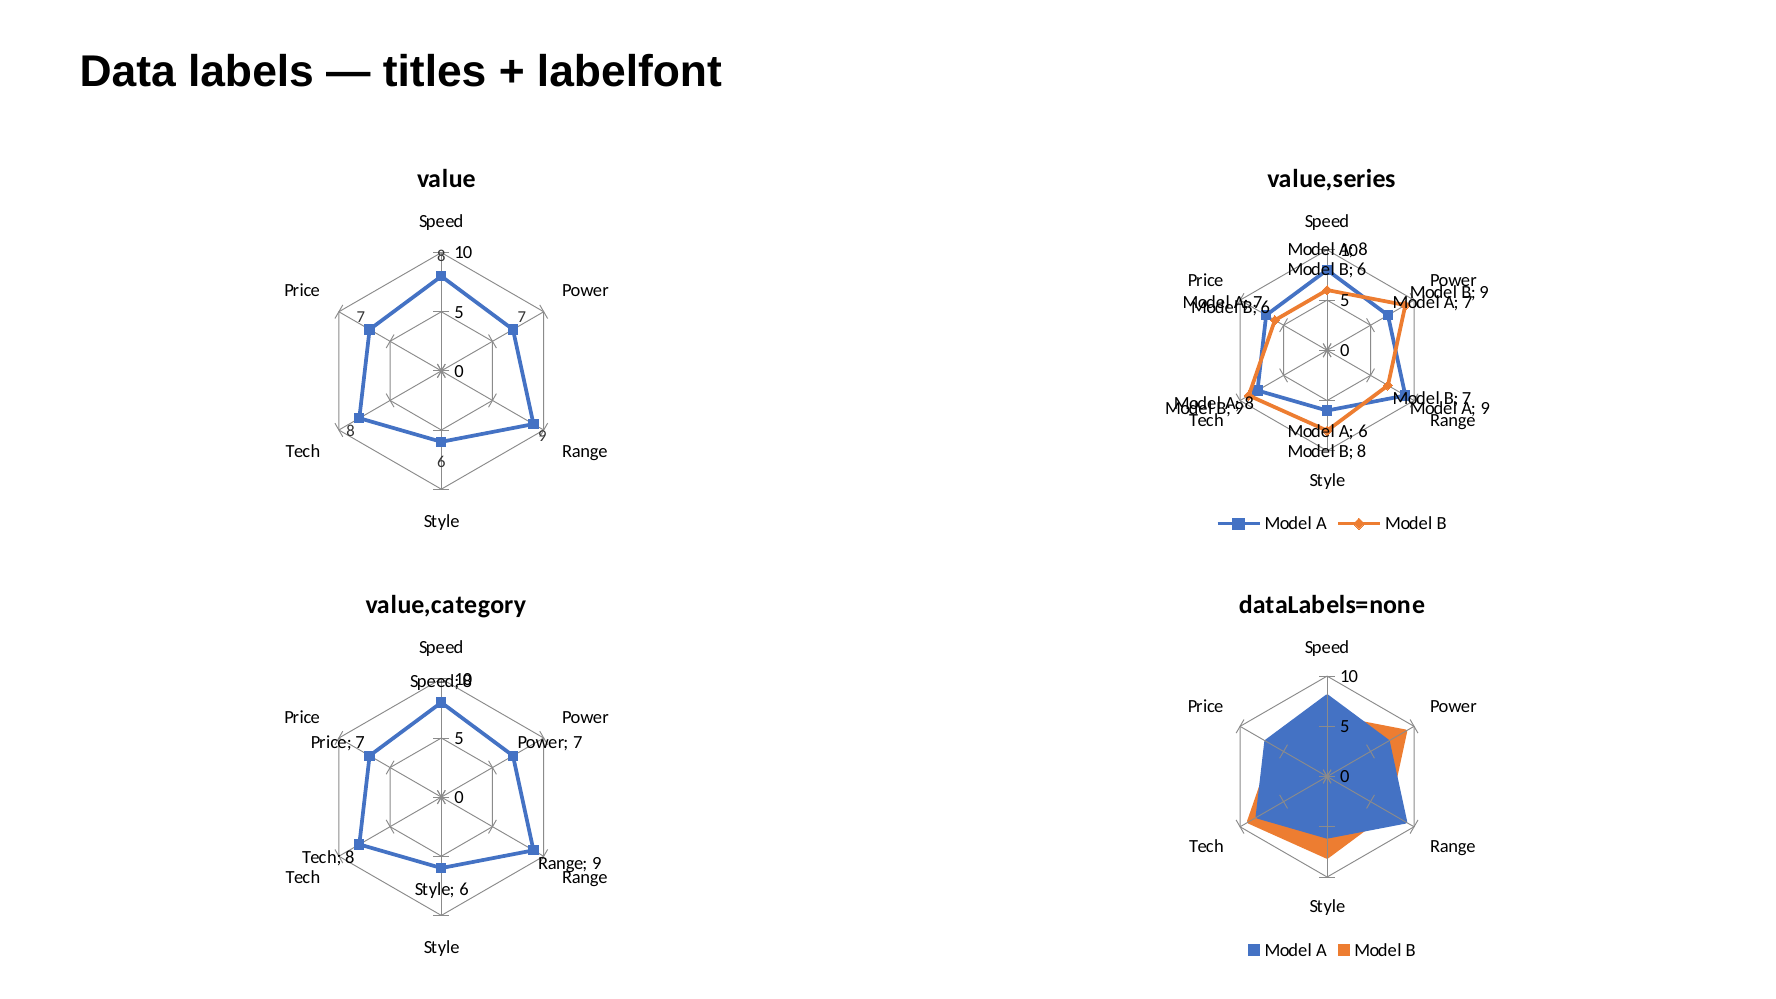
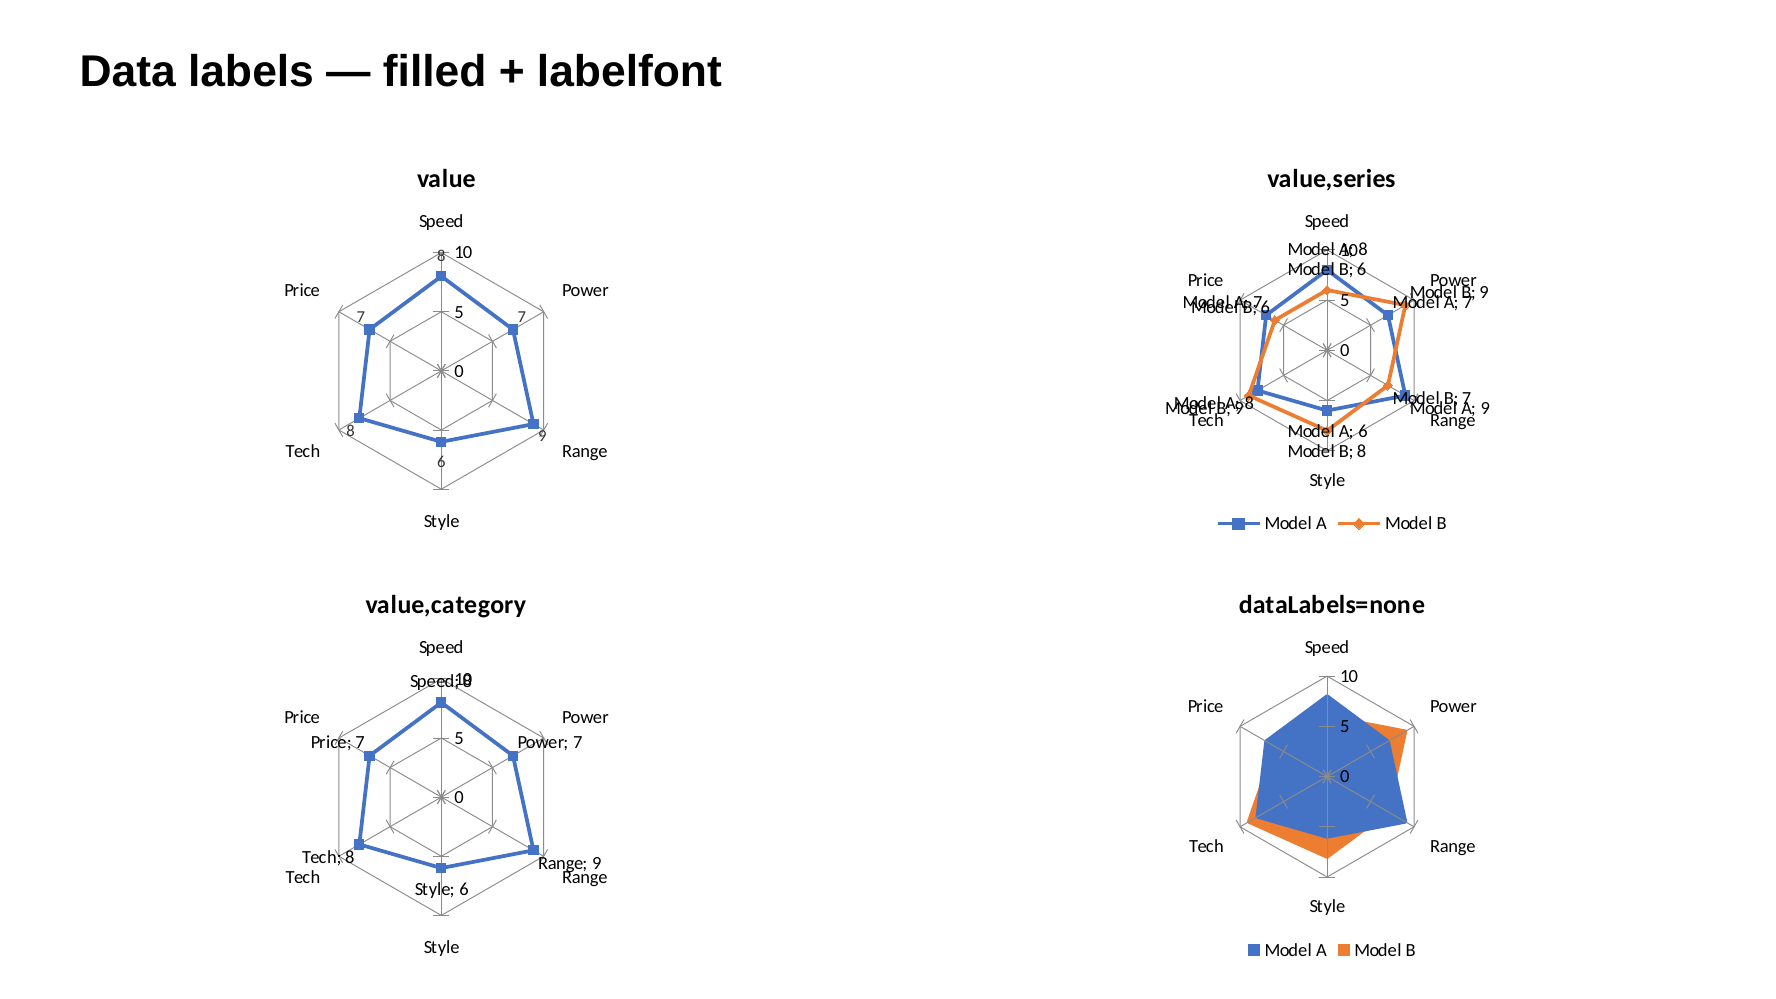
titles: titles -> filled
